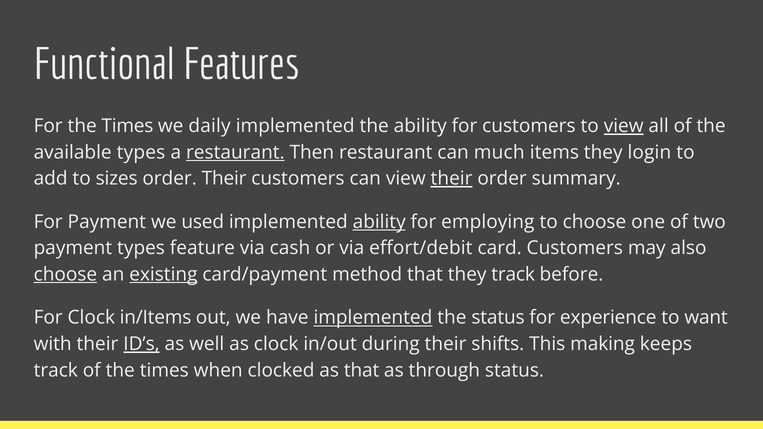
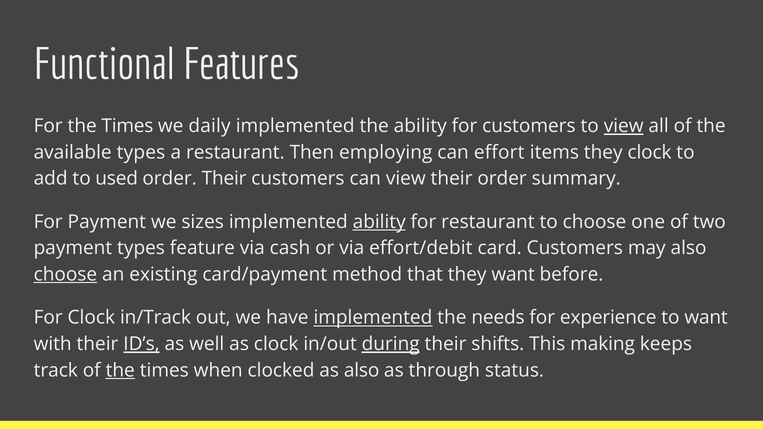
restaurant at (235, 152) underline: present -> none
Then restaurant: restaurant -> employing
much: much -> effort
they login: login -> clock
sizes: sizes -> used
their at (452, 179) underline: present -> none
used: used -> sizes
for employing: employing -> restaurant
existing underline: present -> none
they track: track -> want
in/Items: in/Items -> in/Track
the status: status -> needs
during underline: none -> present
the at (120, 370) underline: none -> present
as that: that -> also
